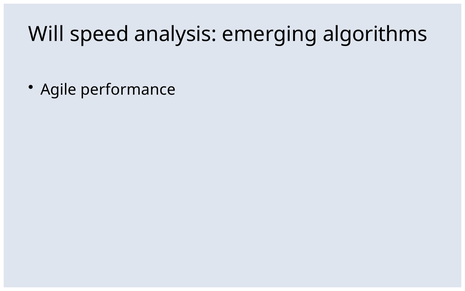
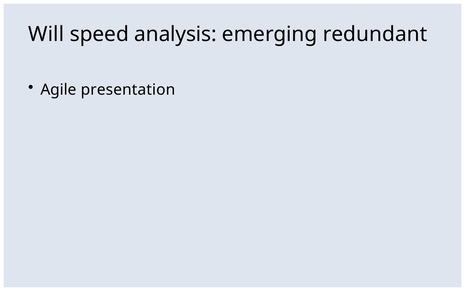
algorithms: algorithms -> redundant
performance: performance -> presentation
